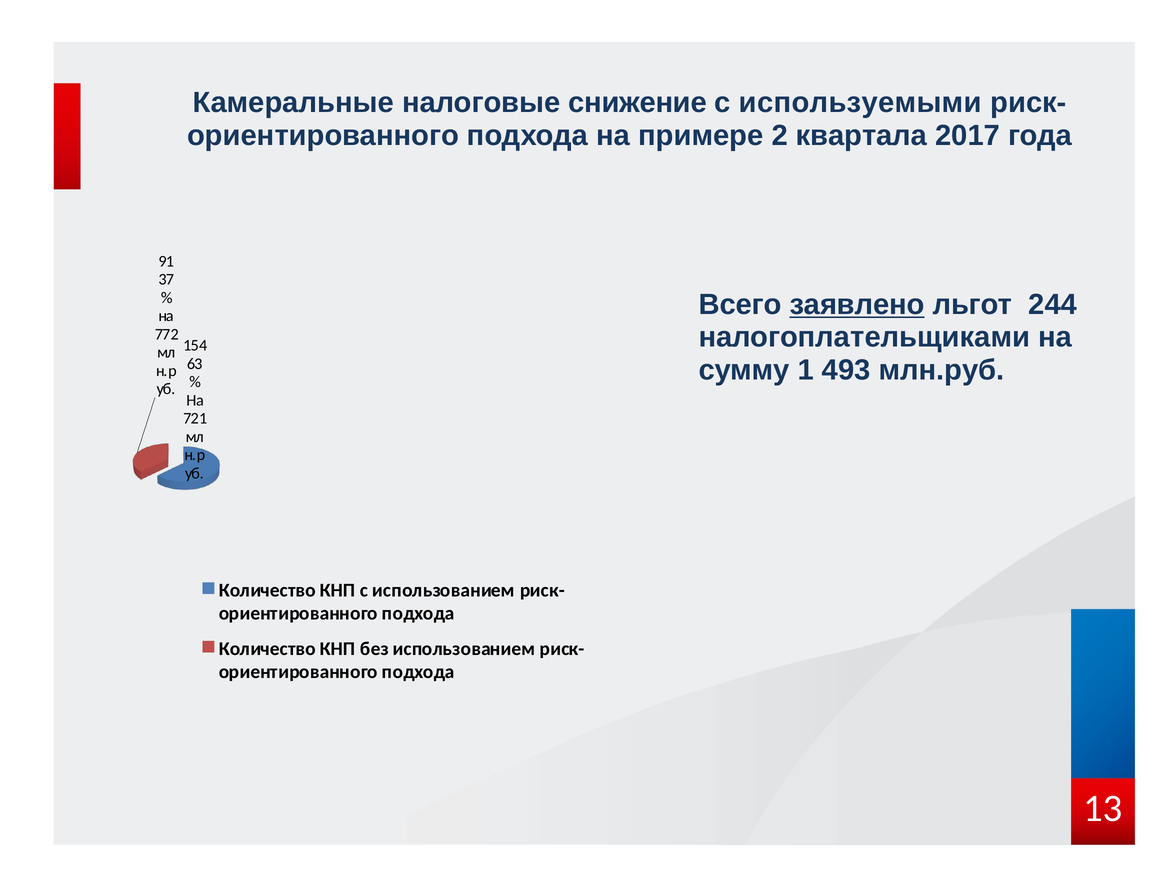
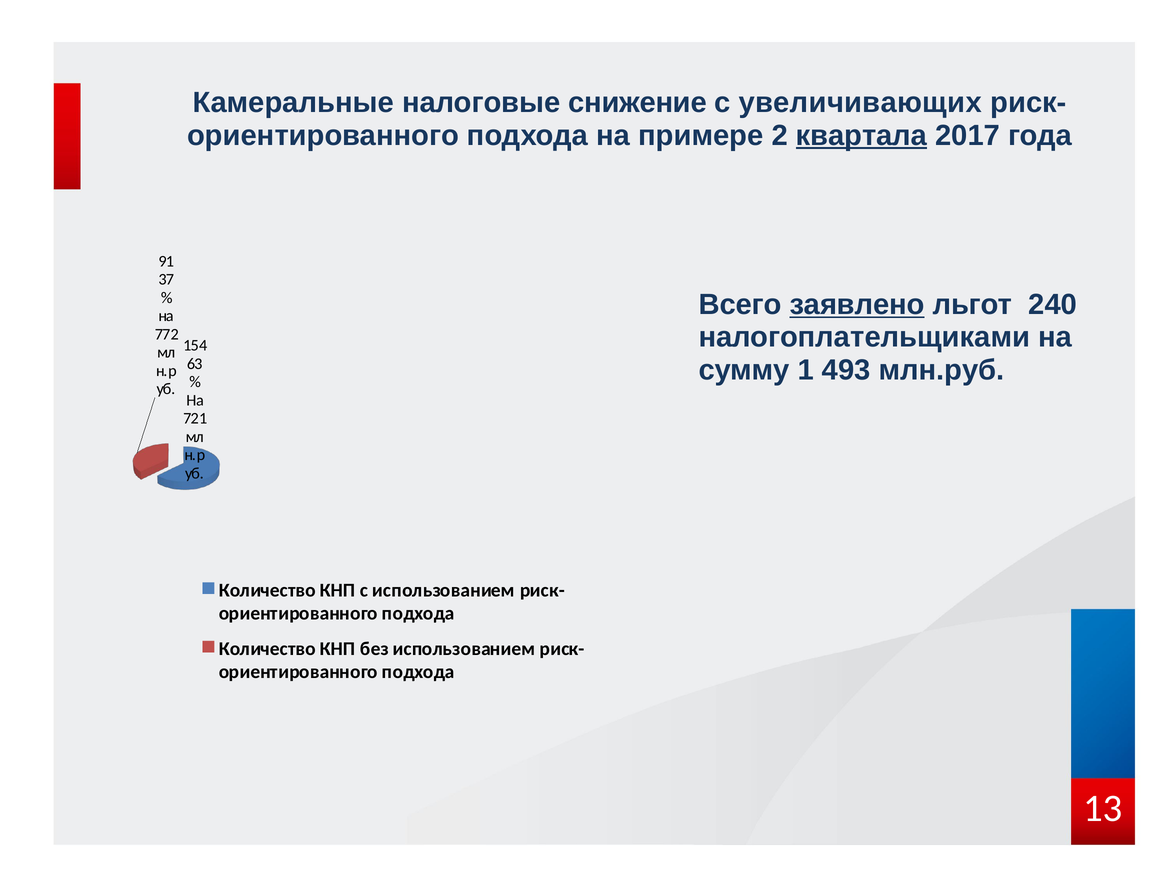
используемыми: используемыми -> увеличивающих
квартала underline: none -> present
244: 244 -> 240
